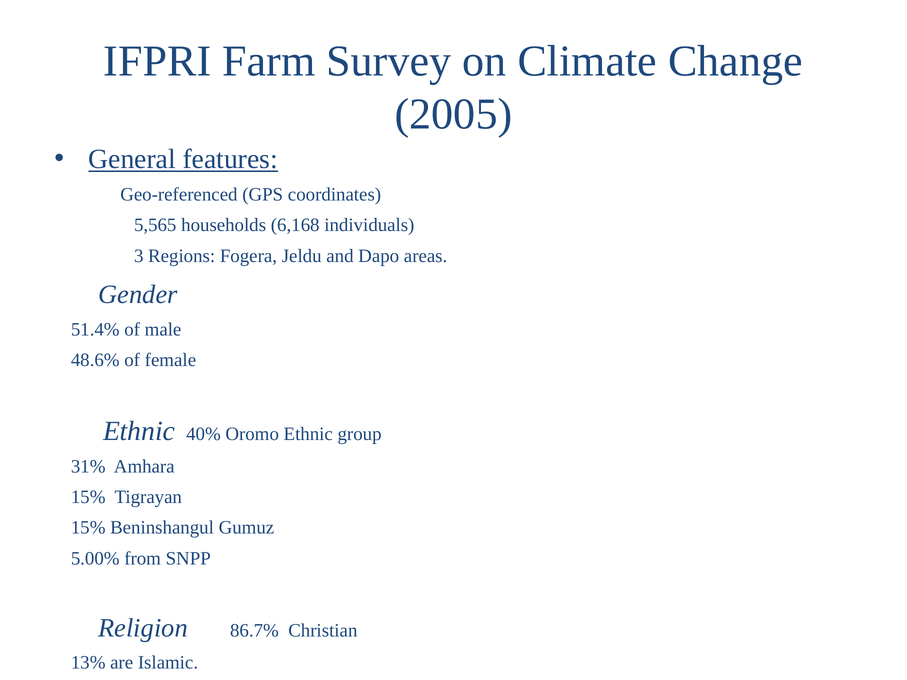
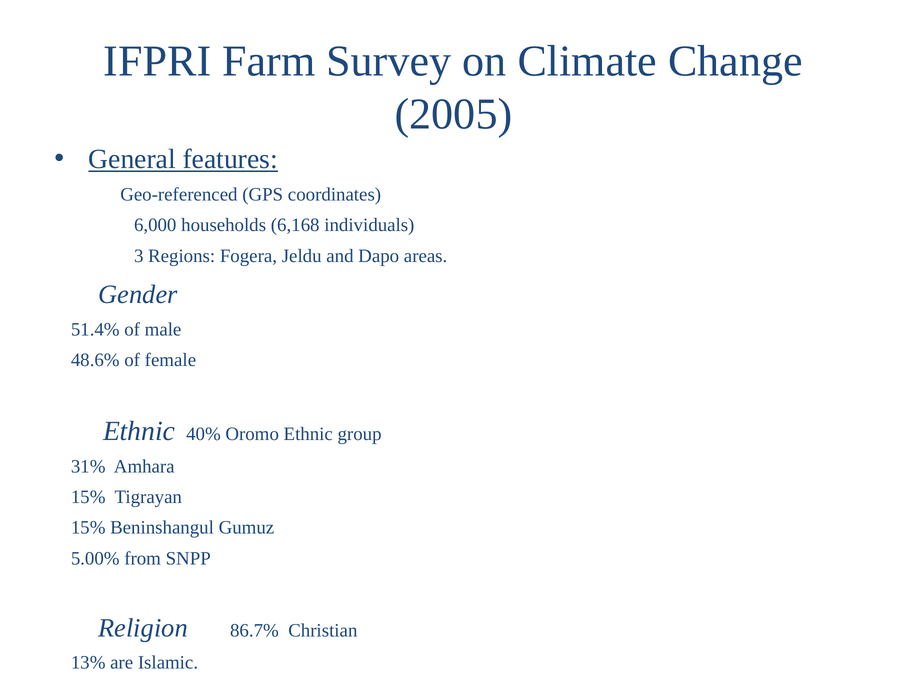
5,565: 5,565 -> 6,000
